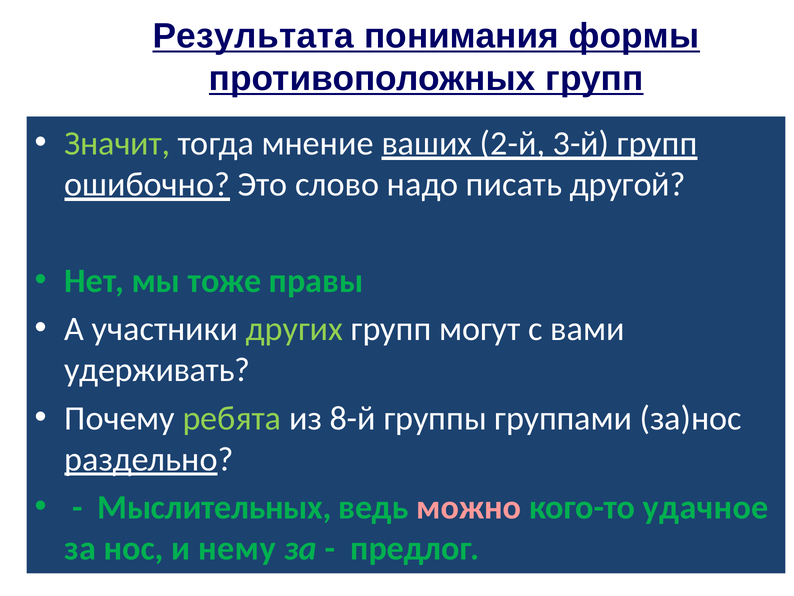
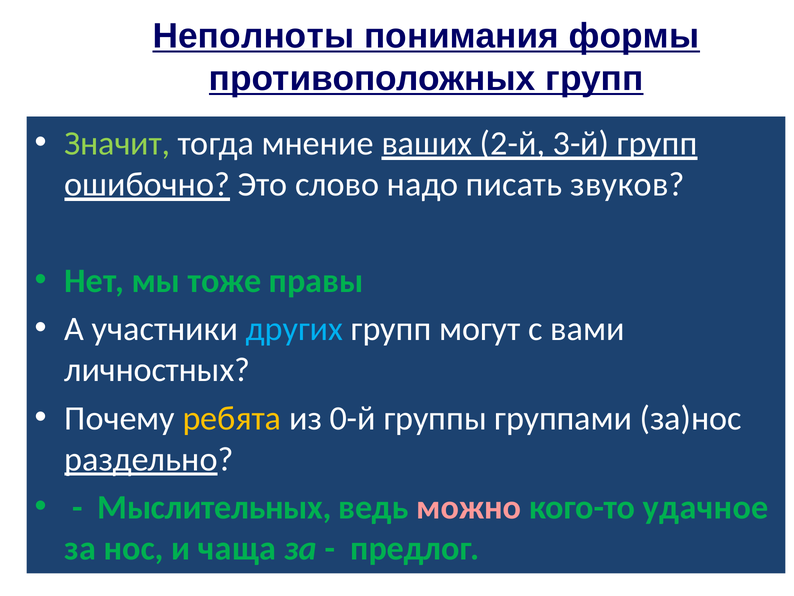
Результата: Результата -> Неполноты
другой: другой -> звуков
других colour: light green -> light blue
удерживать: удерживать -> личностных
ребята colour: light green -> yellow
8-й: 8-й -> 0-й
нему: нему -> чаща
